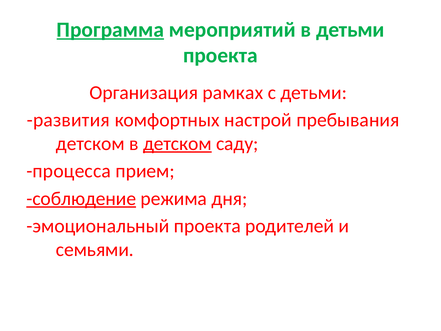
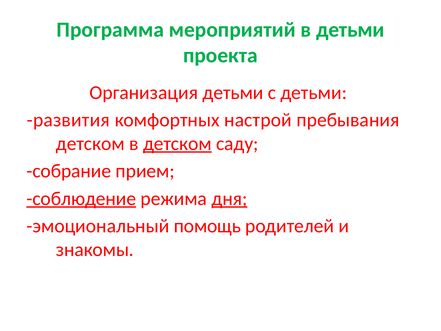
Программа underline: present -> none
Организация рамках: рамках -> детьми
процесса: процесса -> собрание
дня underline: none -> present
эмоциональный проекта: проекта -> помощь
семьями: семьями -> знакомы
